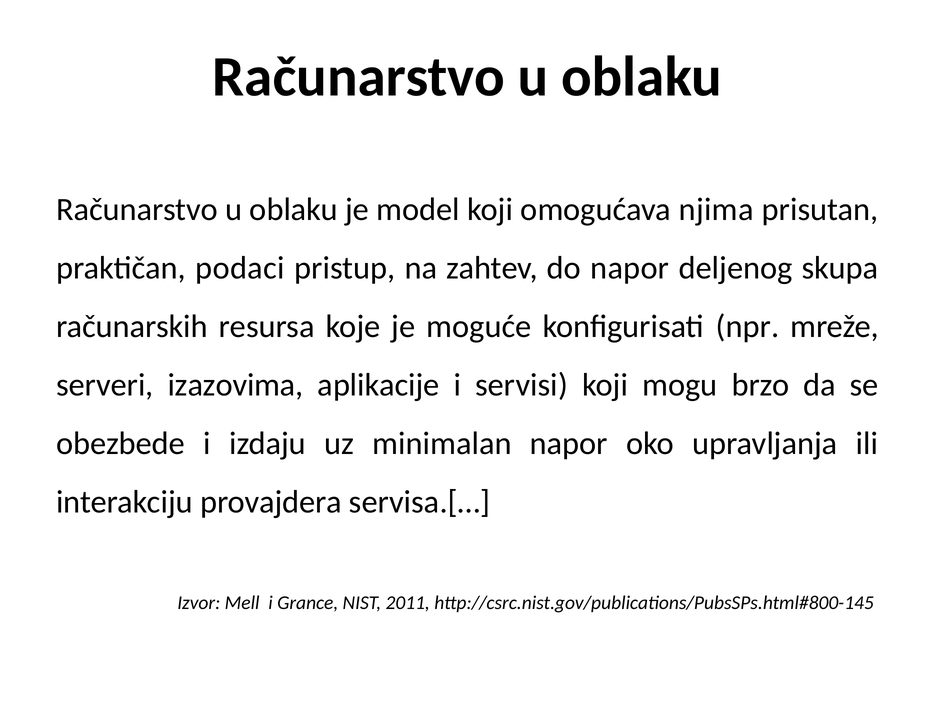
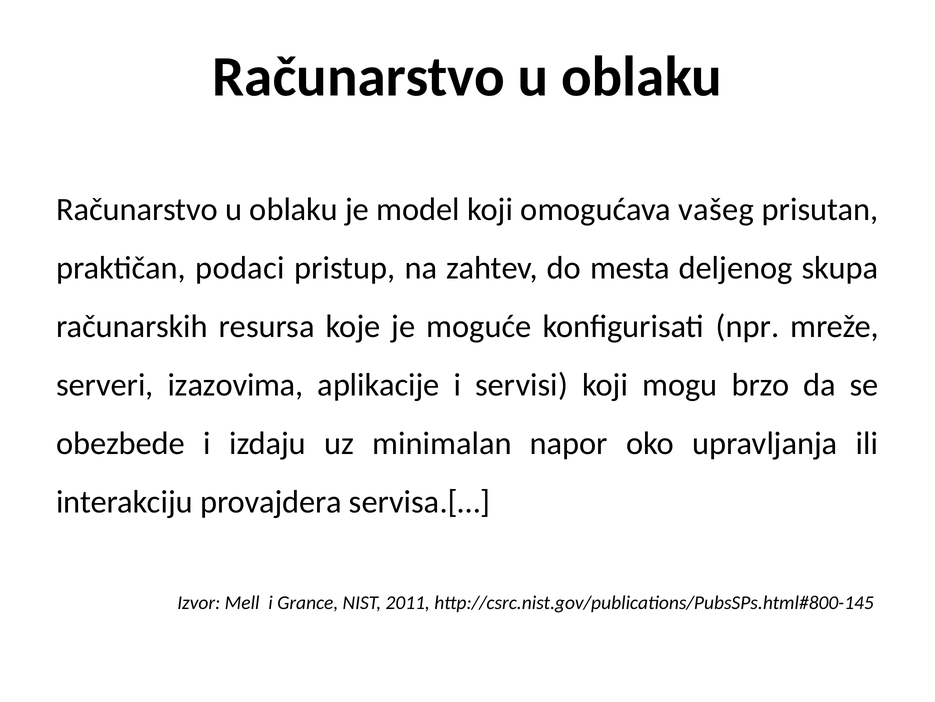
njima: njima -> vašeg
do napor: napor -> mesta
